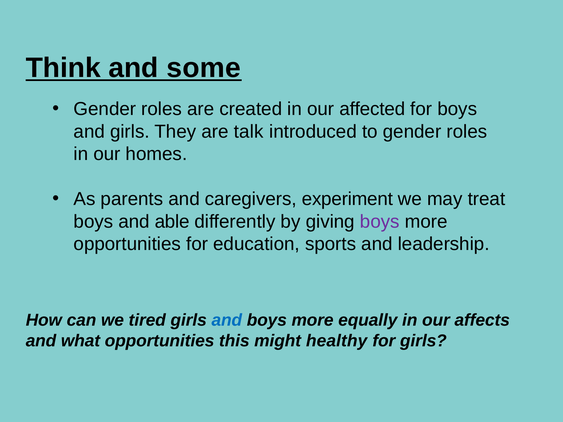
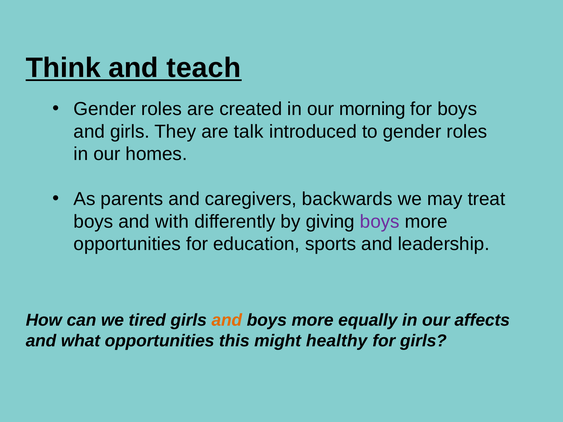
some: some -> teach
affected: affected -> morning
experiment: experiment -> backwards
able: able -> with
and at (227, 320) colour: blue -> orange
